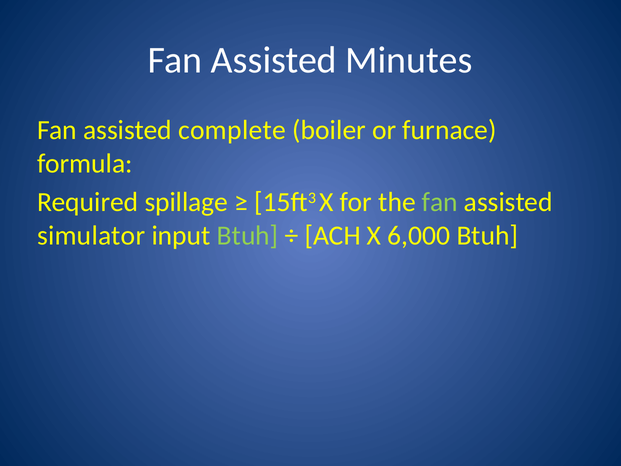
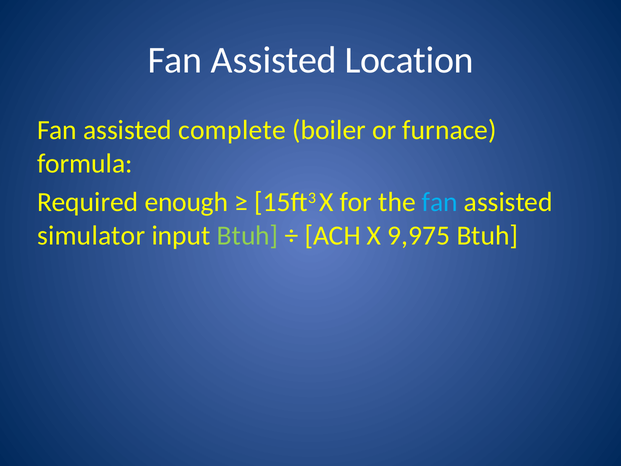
Minutes: Minutes -> Location
spillage: spillage -> enough
fan at (440, 202) colour: light green -> light blue
6,000: 6,000 -> 9,975
